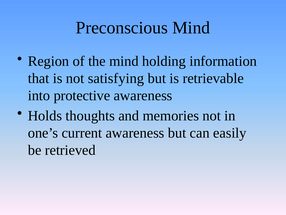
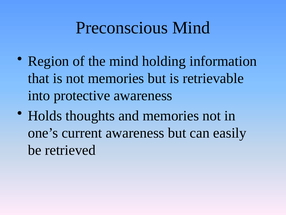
not satisfying: satisfying -> memories
